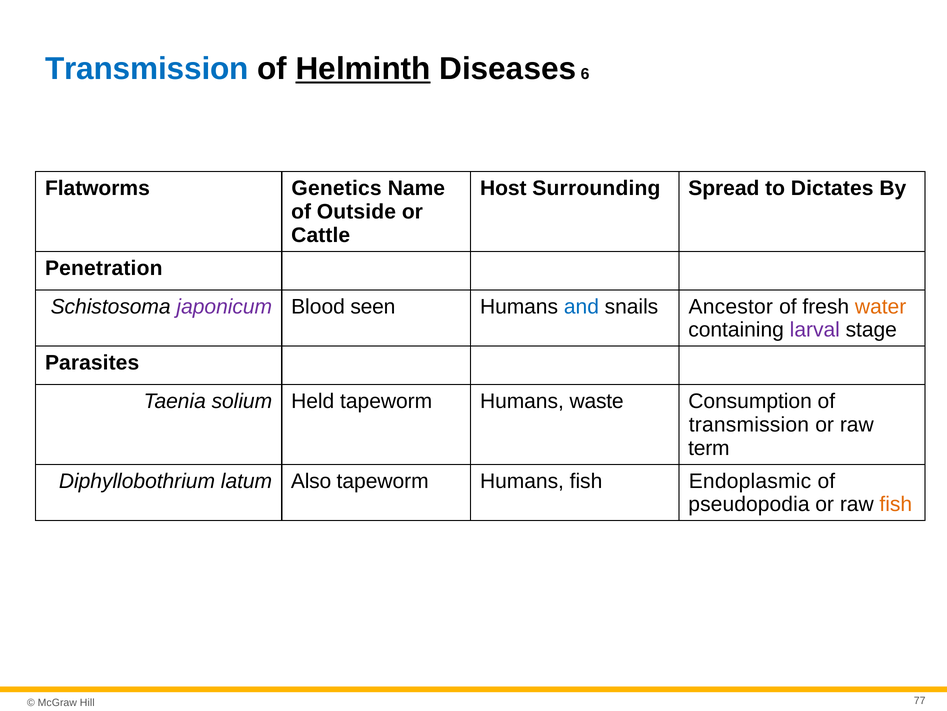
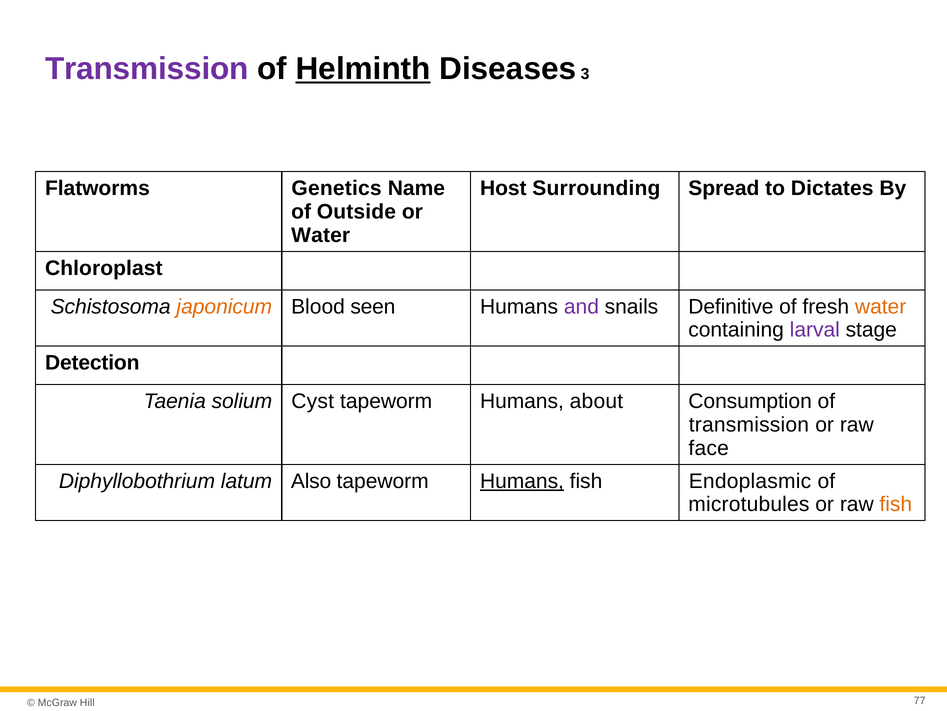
Transmission at (147, 69) colour: blue -> purple
6: 6 -> 3
Cattle at (321, 235): Cattle -> Water
Penetration: Penetration -> Chloroplast
japonicum colour: purple -> orange
and colour: blue -> purple
Ancestor: Ancestor -> Definitive
Parasites: Parasites -> Detection
Held: Held -> Cyst
waste: waste -> about
term: term -> face
Humans at (522, 481) underline: none -> present
pseudopodia: pseudopodia -> microtubules
